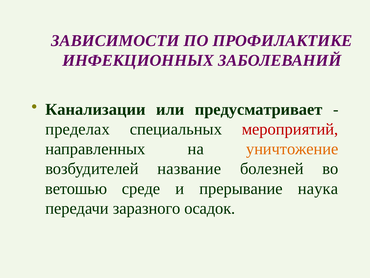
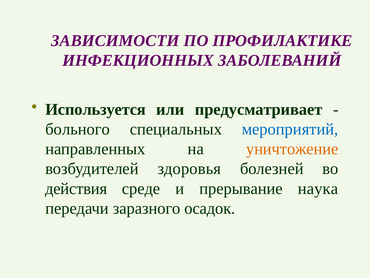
Канализации: Канализации -> Используется
пределах: пределах -> больного
мероприятий colour: red -> blue
название: название -> здоровья
ветошью: ветошью -> действия
